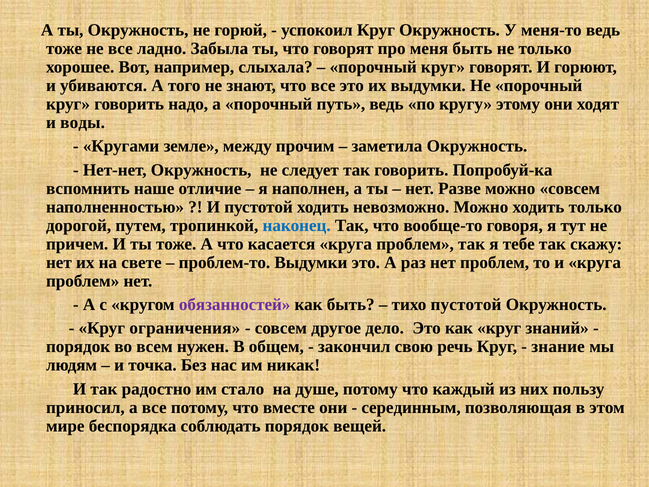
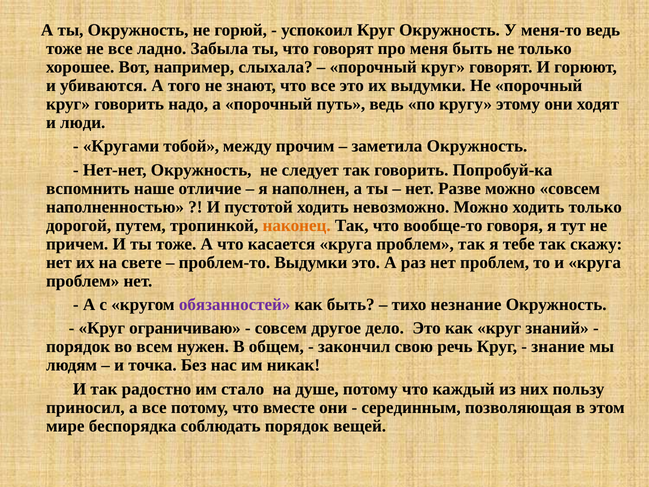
воды: воды -> люди
земле: земле -> тобой
наконец colour: blue -> orange
тихо пустотой: пустотой -> незнание
ограничения: ограничения -> ограничиваю
